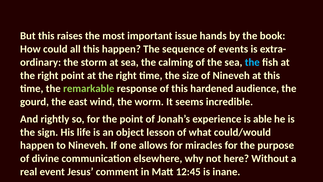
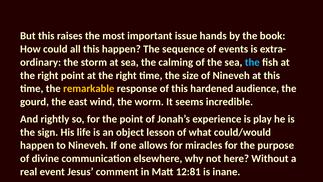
remarkable colour: light green -> yellow
able: able -> play
12:45: 12:45 -> 12:81
